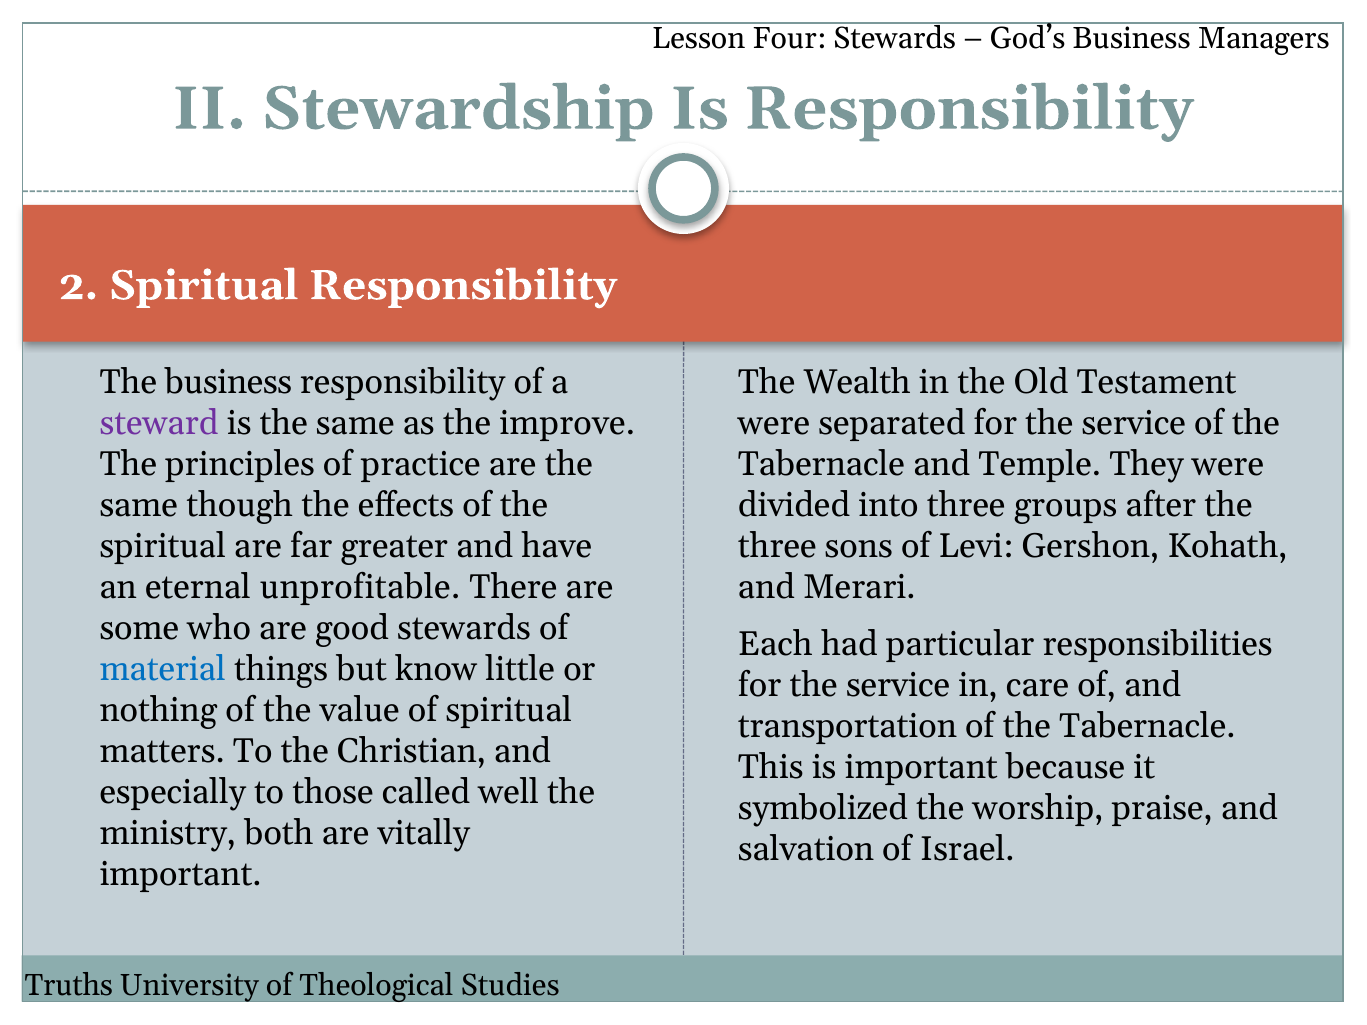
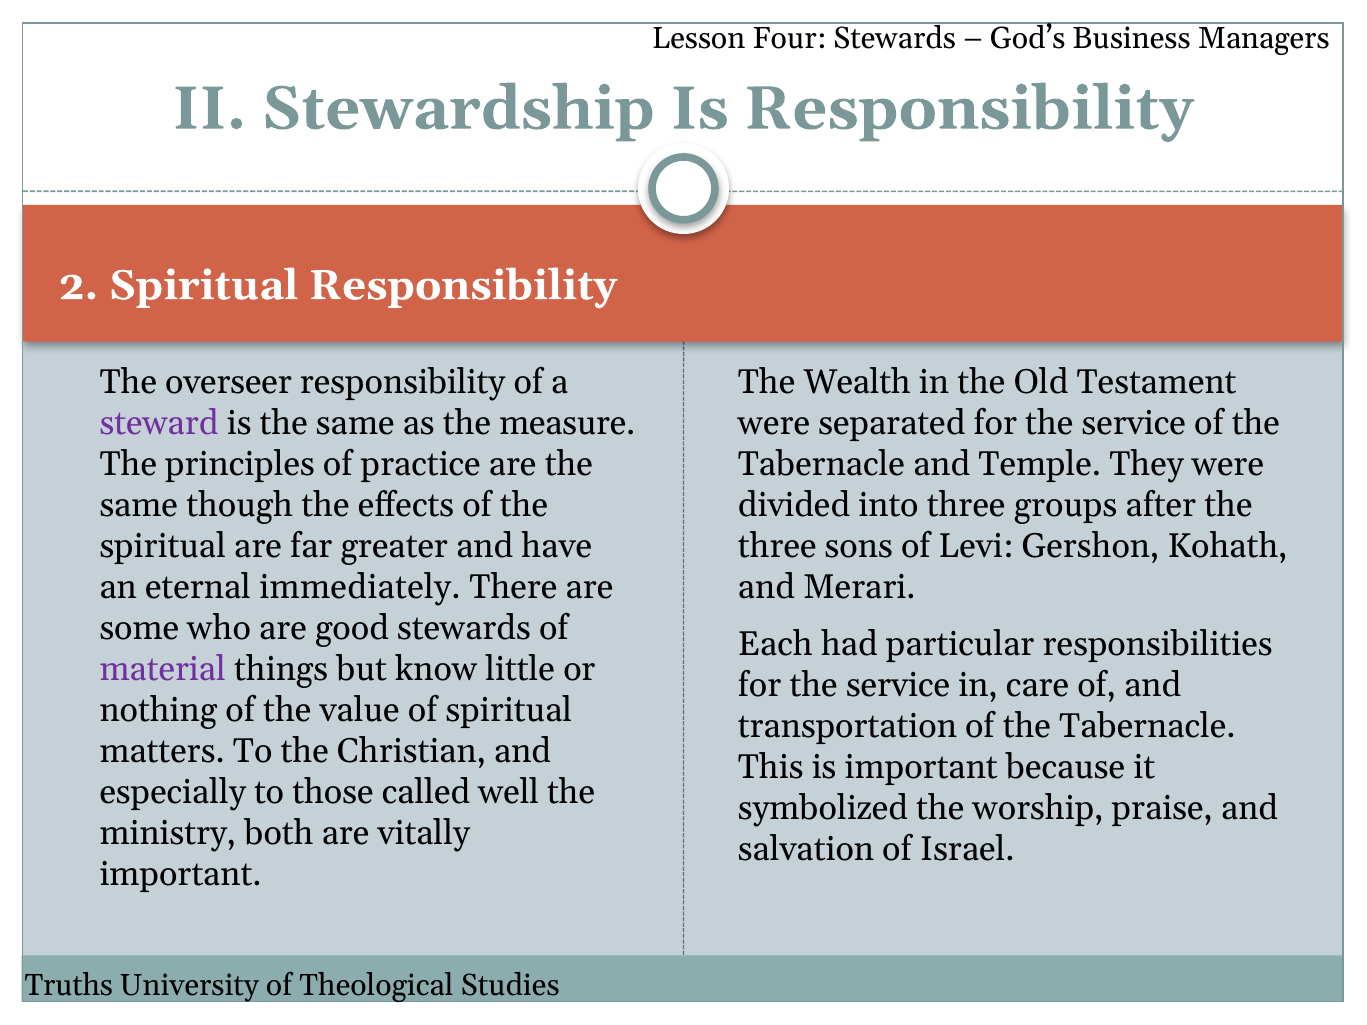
The business: business -> overseer
improve: improve -> measure
unprofitable: unprofitable -> immediately
material colour: blue -> purple
